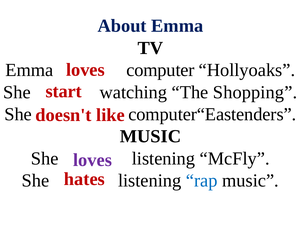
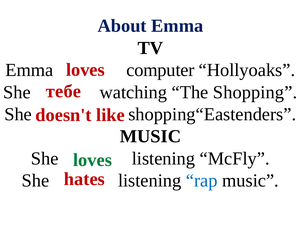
start: start -> тебе
computer“Eastenders: computer“Eastenders -> shopping“Eastenders
loves at (93, 160) colour: purple -> green
